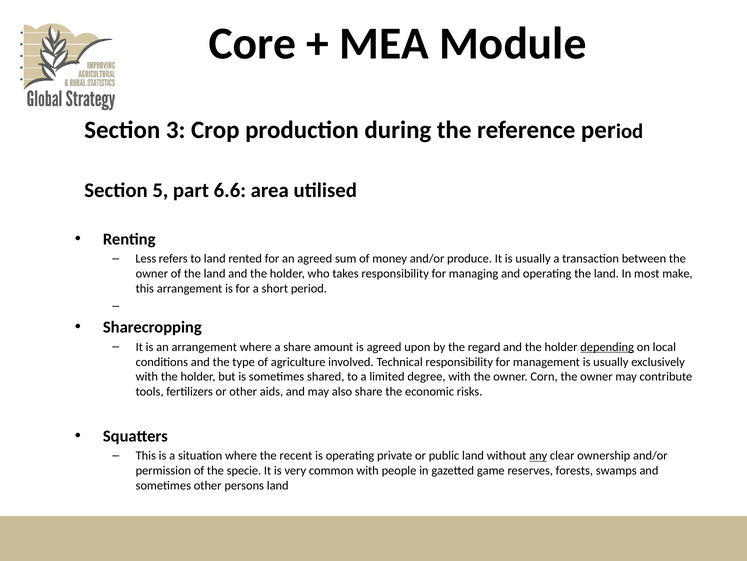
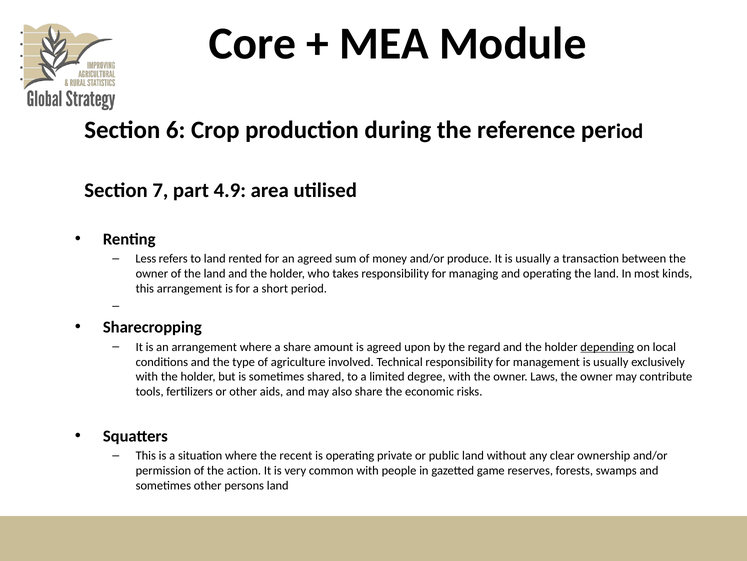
3: 3 -> 6
5: 5 -> 7
6.6: 6.6 -> 4.9
make: make -> kinds
Corn: Corn -> Laws
any underline: present -> none
specie: specie -> action
